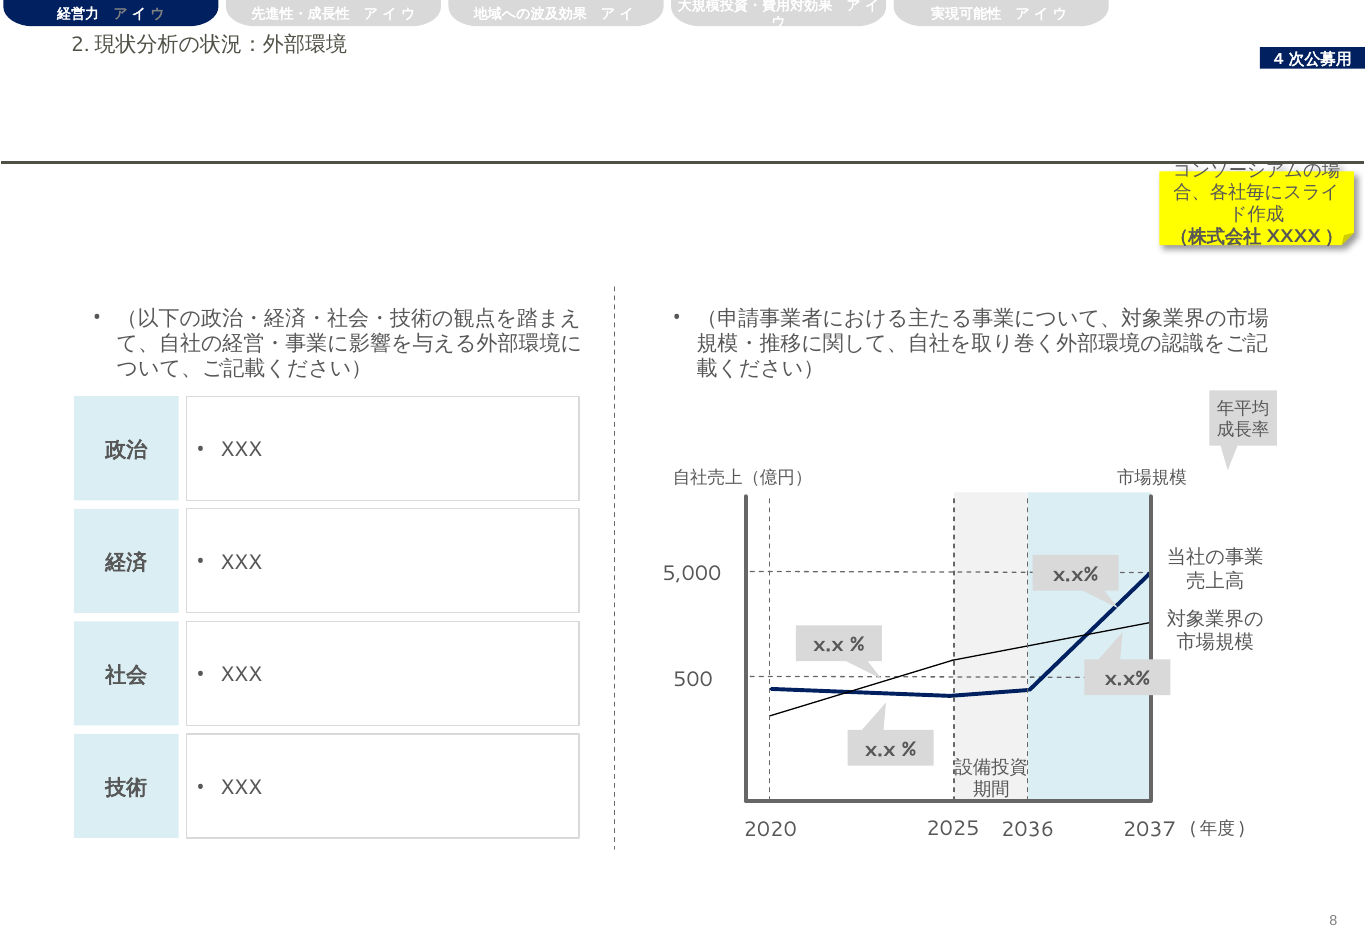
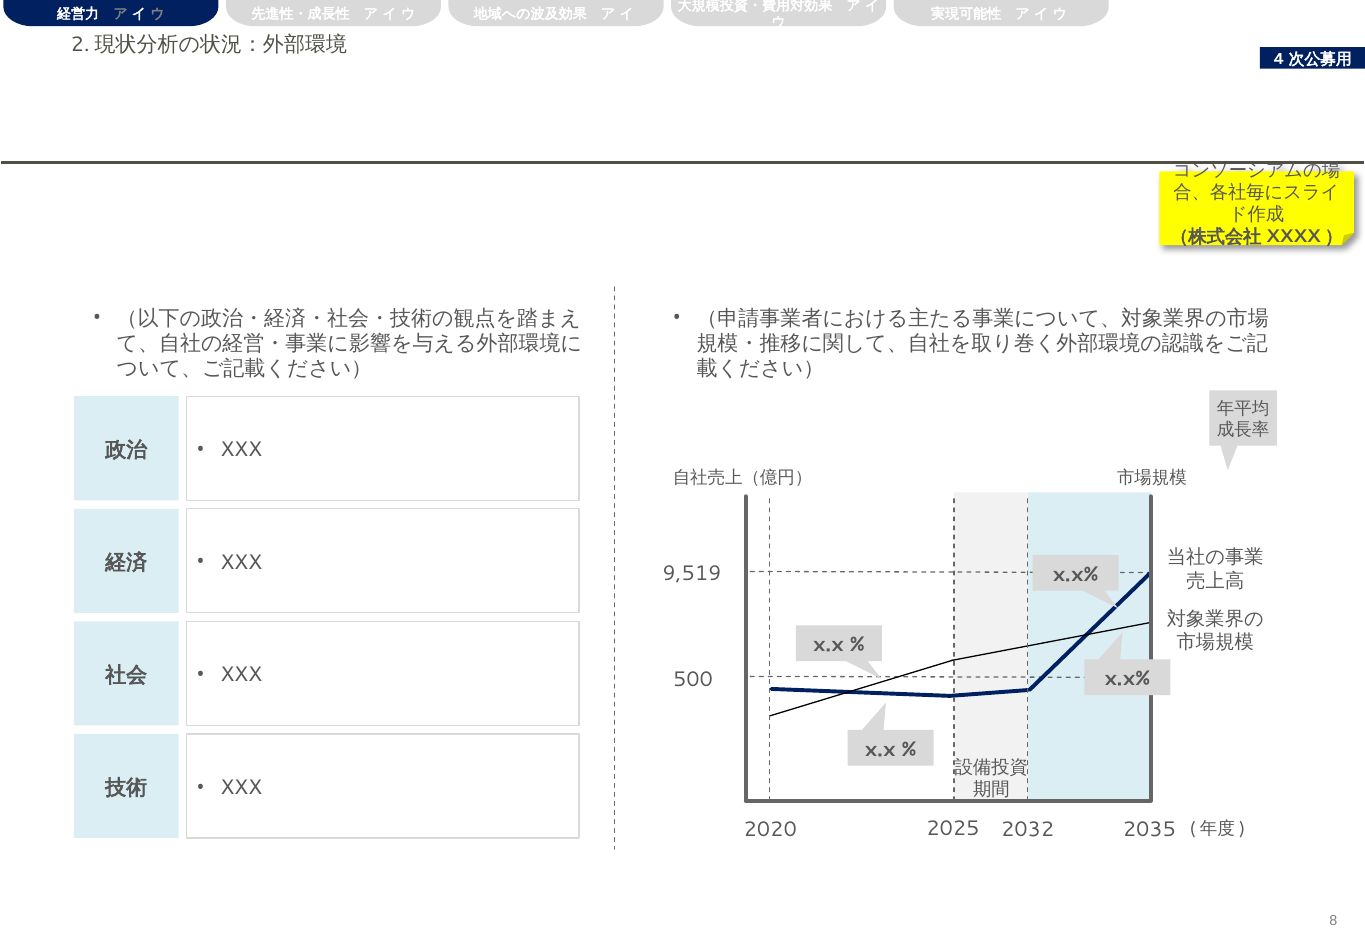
5,000: 5,000 -> 9,519
2036: 2036 -> 2032
2037: 2037 -> 2035
